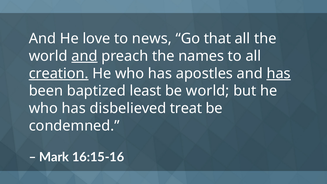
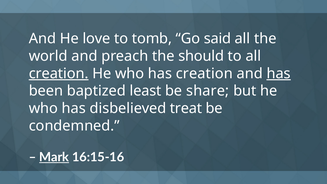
news: news -> tomb
that: that -> said
and at (84, 56) underline: present -> none
names: names -> should
has apostles: apostles -> creation
be world: world -> share
Mark underline: none -> present
